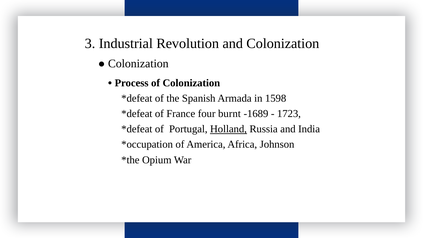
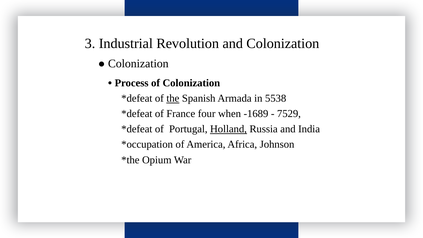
the underline: none -> present
1598: 1598 -> 5538
burnt: burnt -> when
1723: 1723 -> 7529
